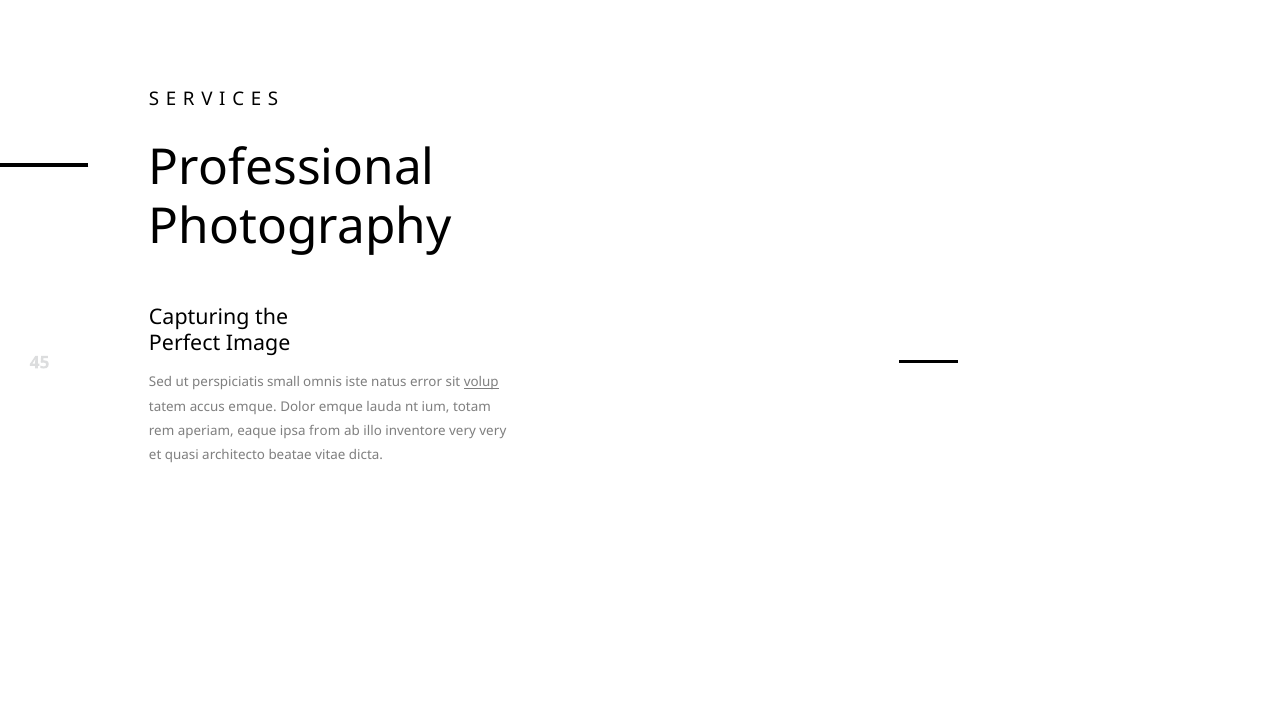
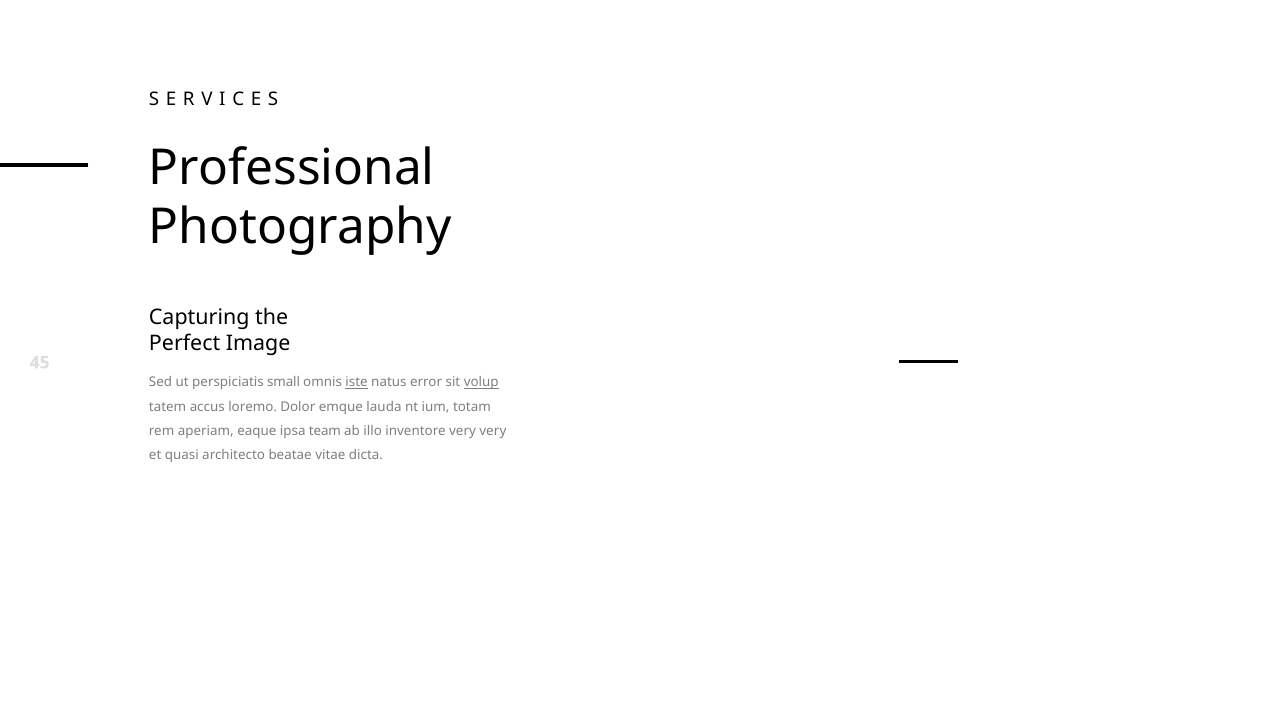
iste underline: none -> present
accus emque: emque -> loremo
from: from -> team
